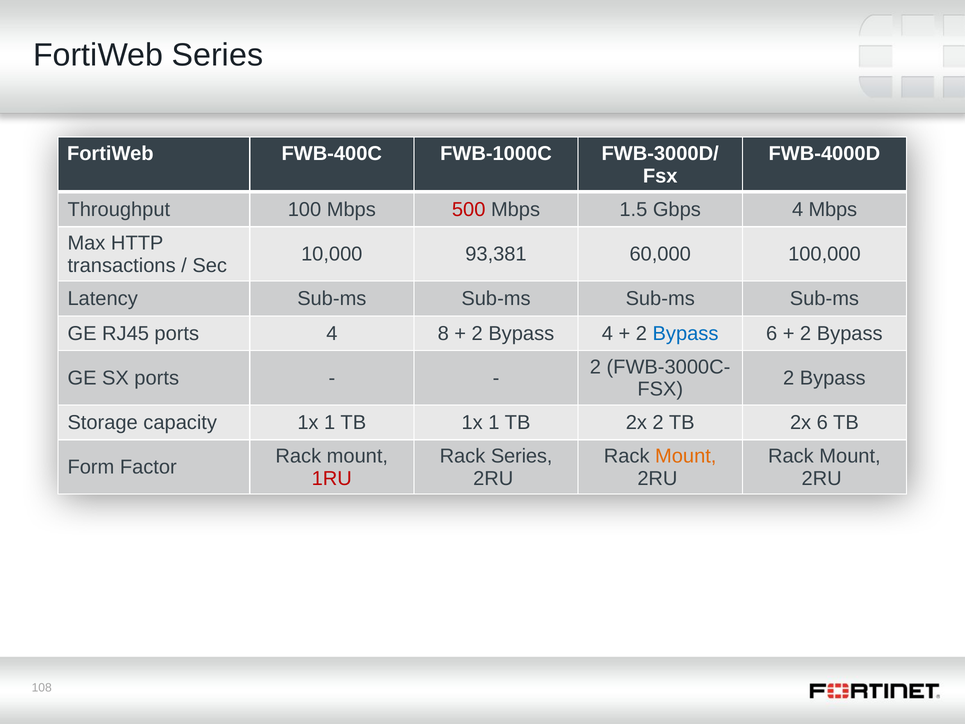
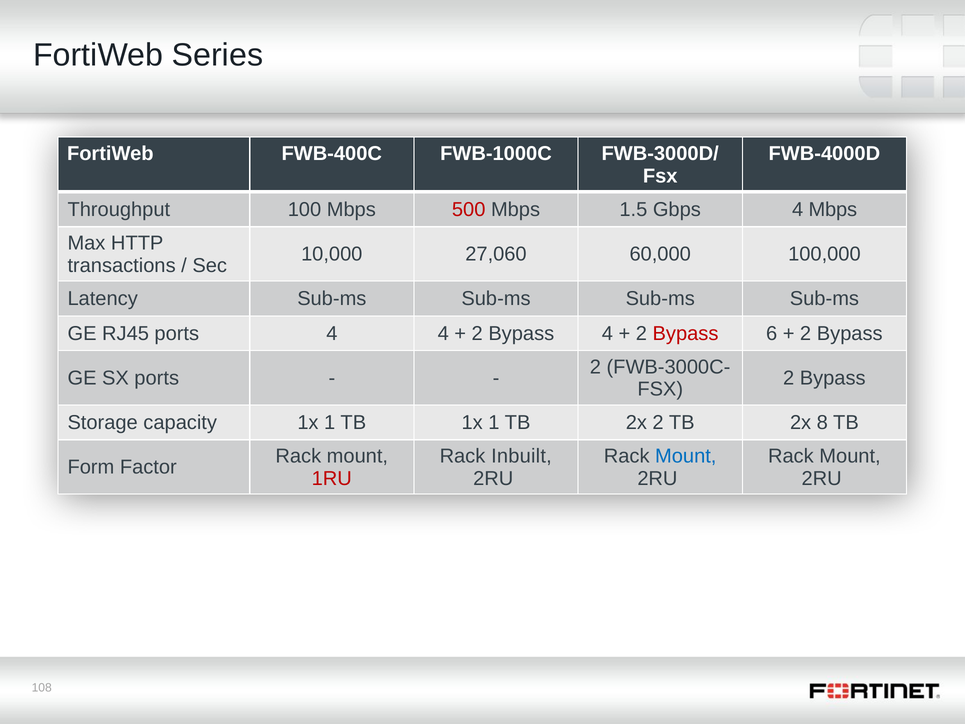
93,381: 93,381 -> 27,060
4 8: 8 -> 4
Bypass at (686, 333) colour: blue -> red
2x 6: 6 -> 8
Rack Series: Series -> Inbuilt
Mount at (686, 456) colour: orange -> blue
